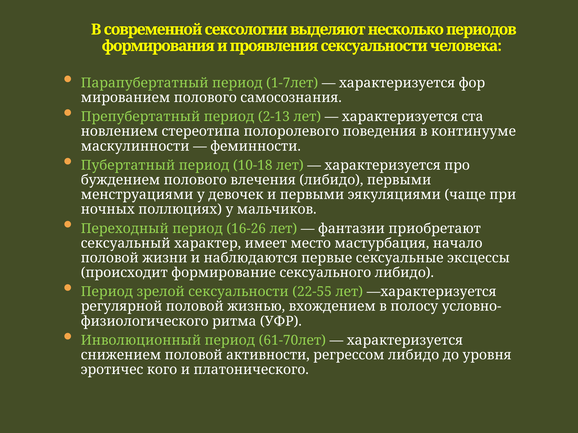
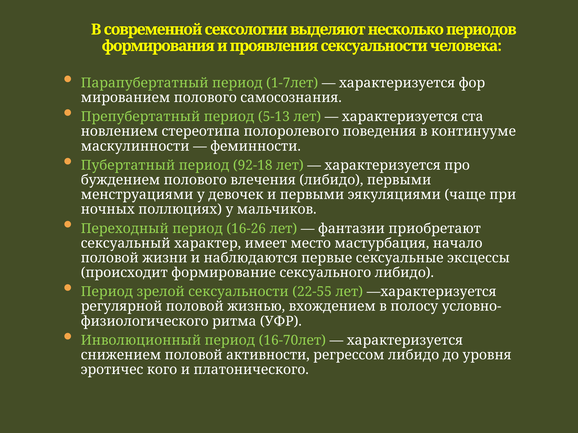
2-13: 2-13 -> 5-13
10-18: 10-18 -> 92-18
61-70лет: 61-70лет -> 16-70лет
